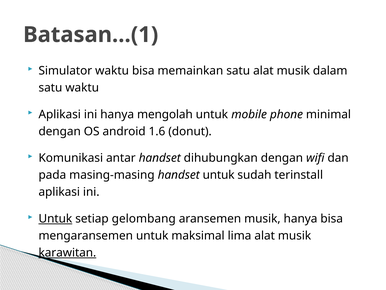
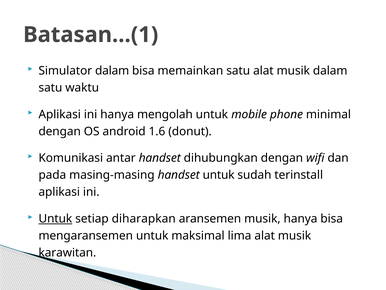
Simulator waktu: waktu -> dalam
gelombang: gelombang -> diharapkan
karawitan underline: present -> none
